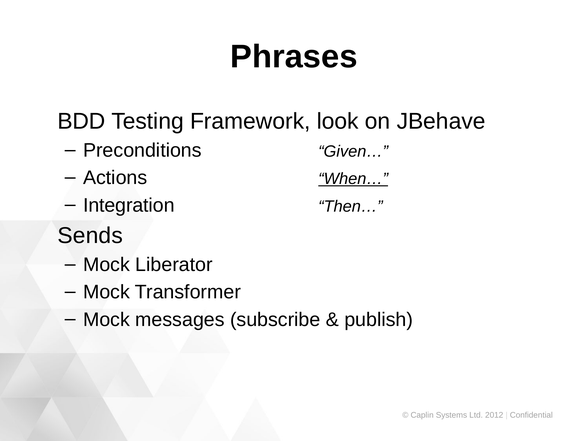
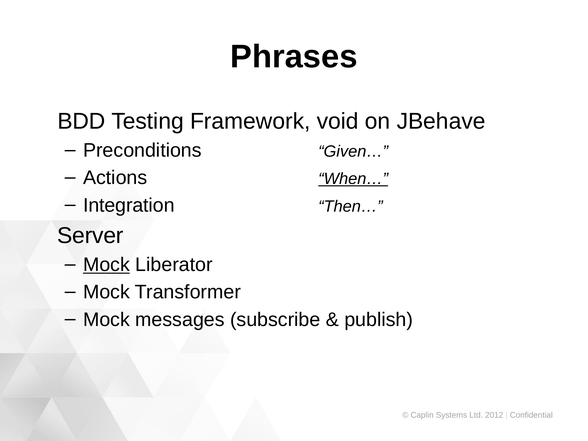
look: look -> void
Sends: Sends -> Server
Mock at (106, 265) underline: none -> present
